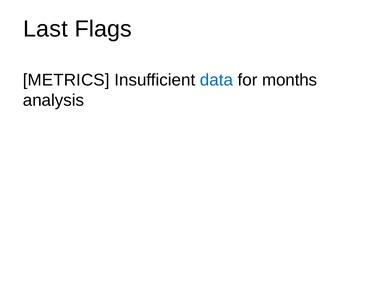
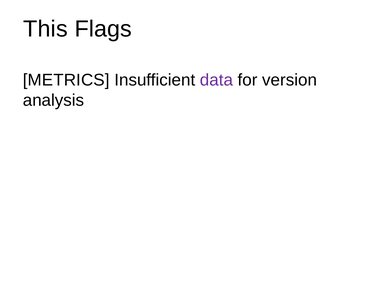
Last: Last -> This
data colour: blue -> purple
months: months -> version
